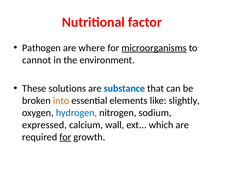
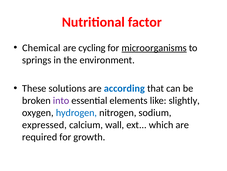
Pathogen: Pathogen -> Chemical
where: where -> cycling
cannot: cannot -> springs
substance: substance -> according
into colour: orange -> purple
for at (65, 136) underline: present -> none
